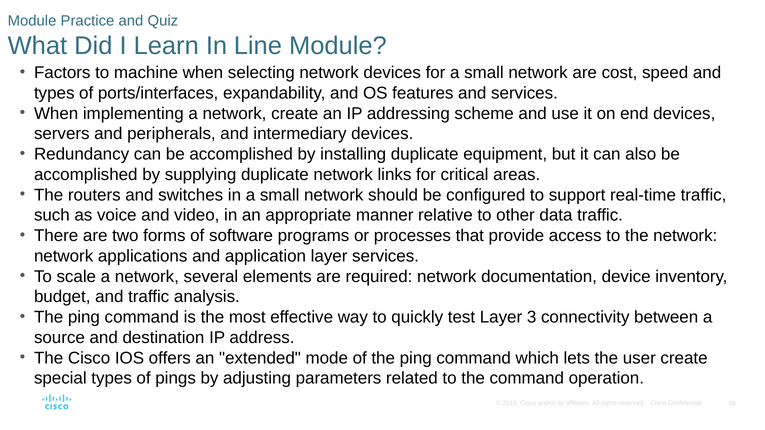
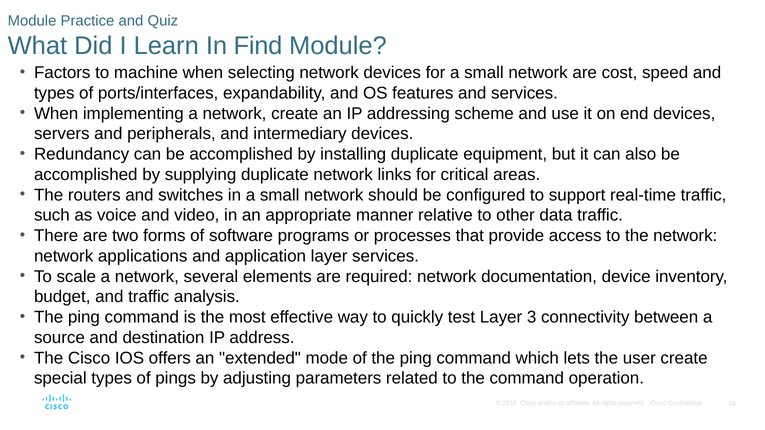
Line: Line -> Find
